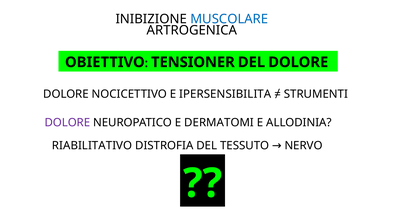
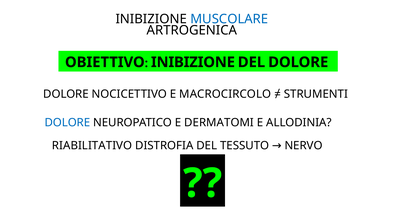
TENSIONER at (193, 62): TENSIONER -> INIBIZIONE
IPERSENSIBILITA: IPERSENSIBILITA -> MACROCIRCOLO
DOLORE at (67, 122) colour: purple -> blue
